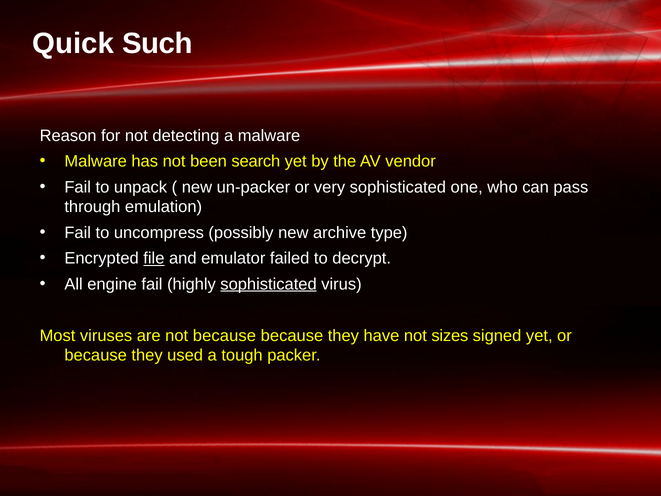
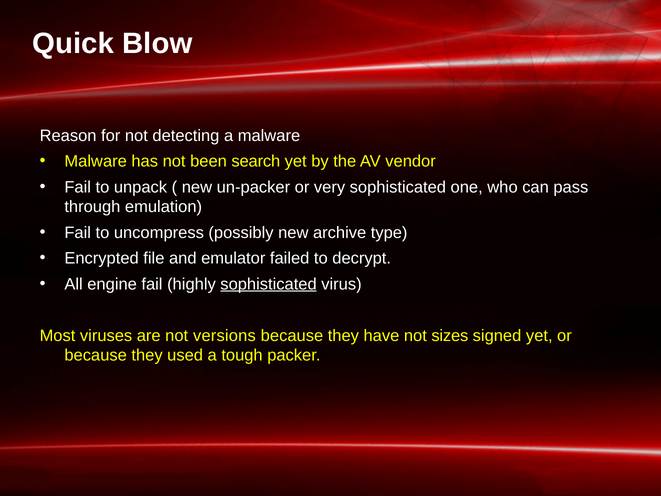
Such: Such -> Blow
file underline: present -> none
not because: because -> versions
